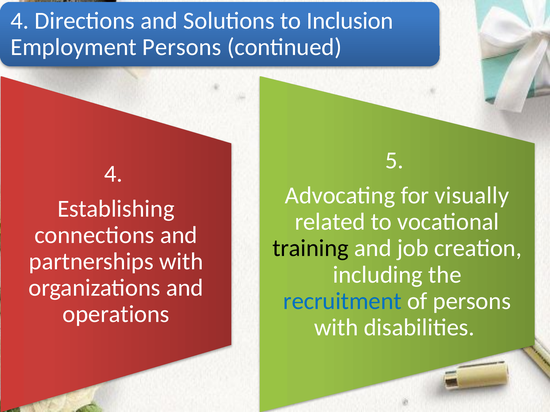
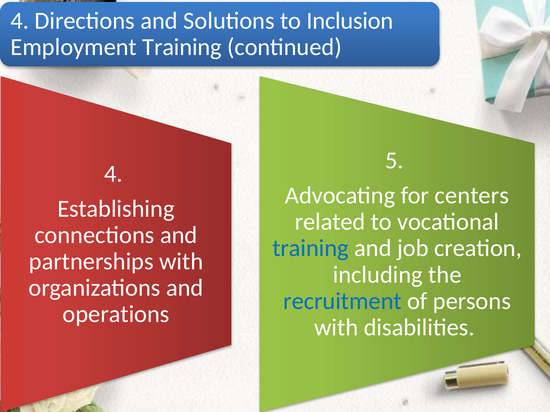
Employment Persons: Persons -> Training
visually: visually -> centers
training at (311, 249) colour: black -> blue
